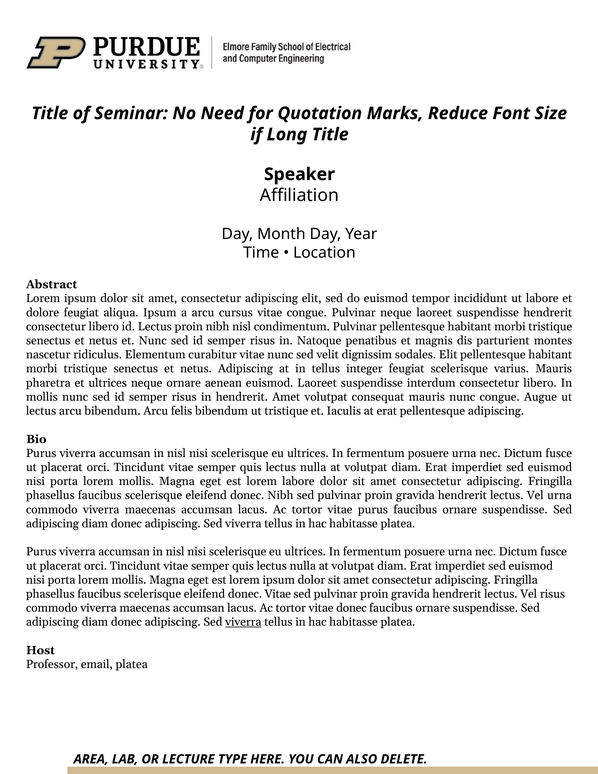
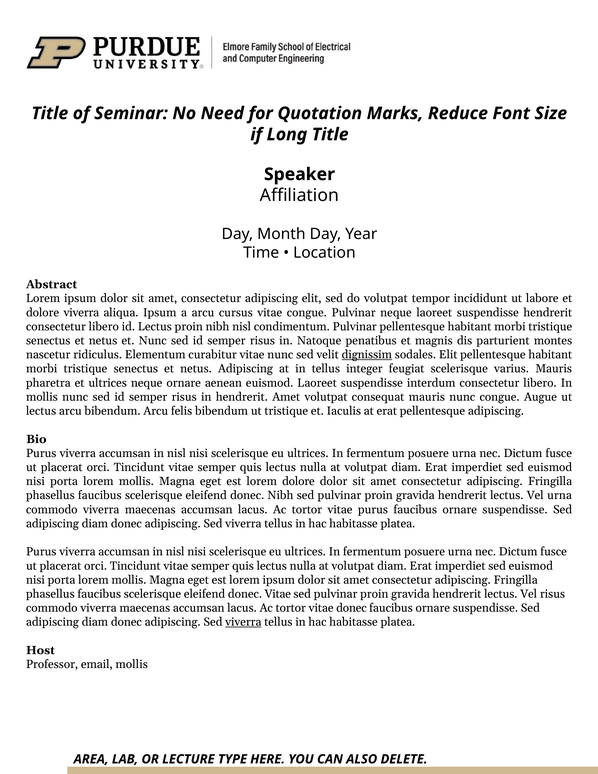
do euismod: euismod -> volutpat
dolore feugiat: feugiat -> viverra
dignissim underline: none -> present
lorem labore: labore -> dolore
email platea: platea -> mollis
